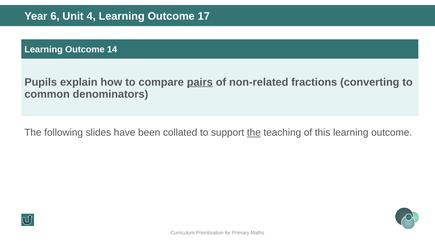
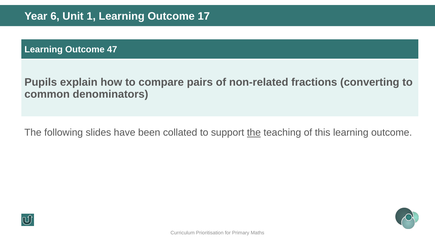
4: 4 -> 1
14: 14 -> 47
pairs underline: present -> none
